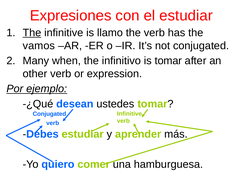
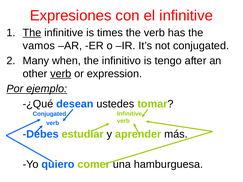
el estudiar: estudiar -> infinitive
llamo: llamo -> times
is tomar: tomar -> tengo
verb at (61, 74) underline: none -> present
